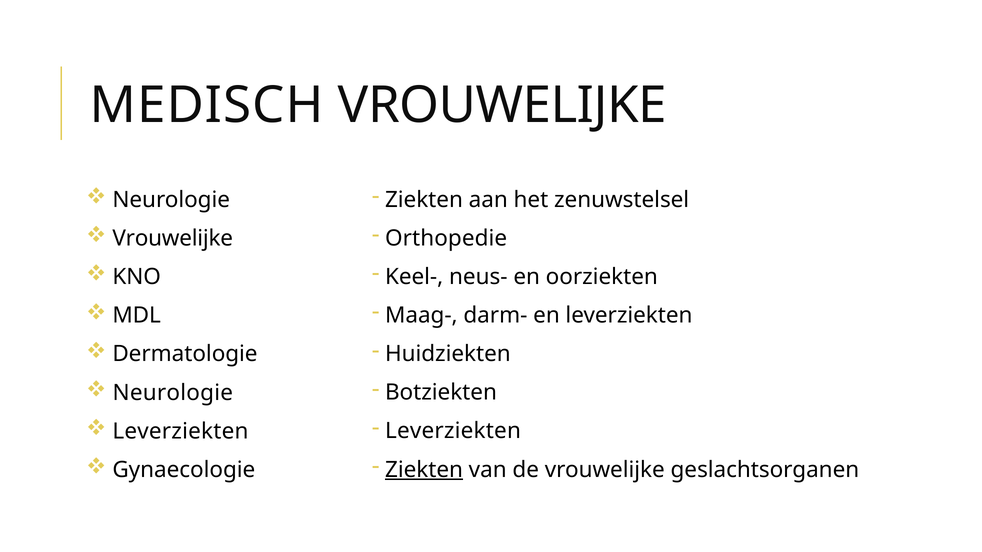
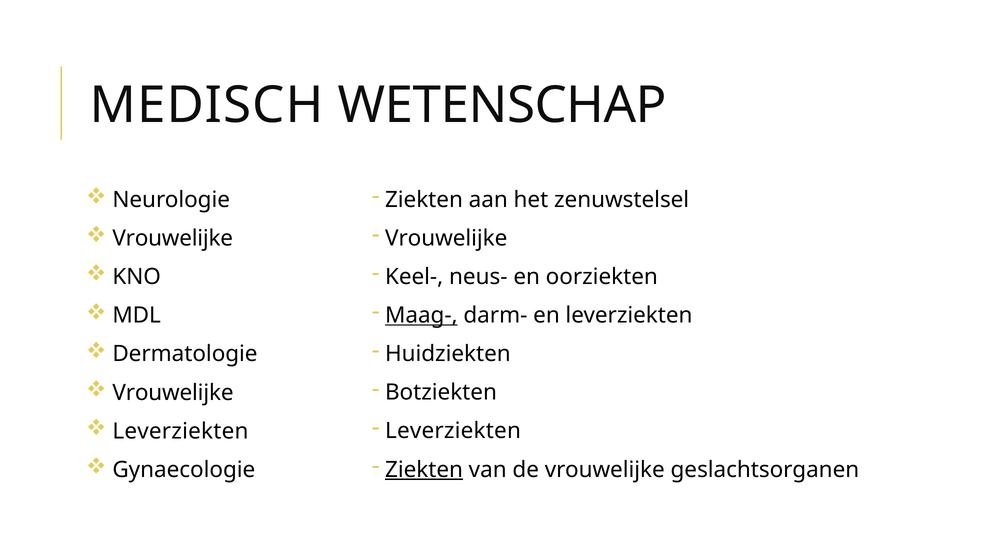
MEDISCH VROUWELIJKE: VROUWELIJKE -> WETENSCHAP
Orthopedie at (446, 238): Orthopedie -> Vrouwelijke
Maag- underline: none -> present
Neurologie at (173, 393): Neurologie -> Vrouwelijke
